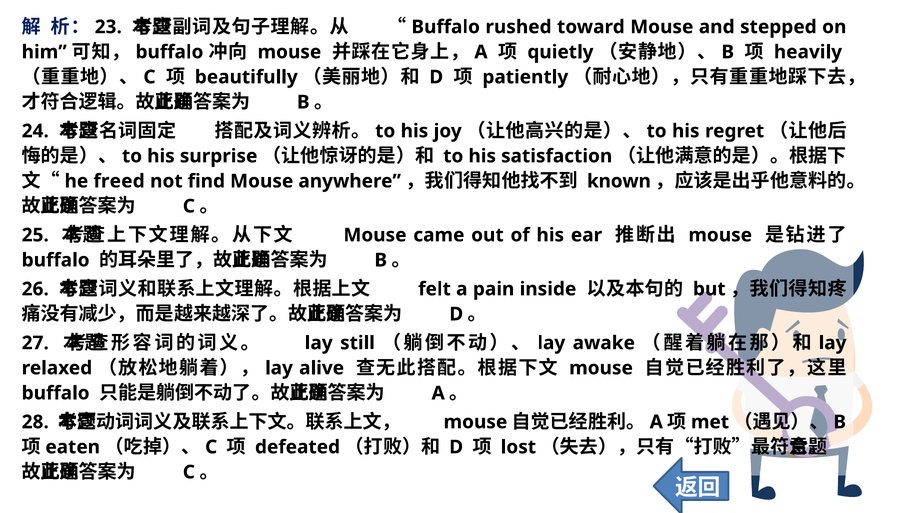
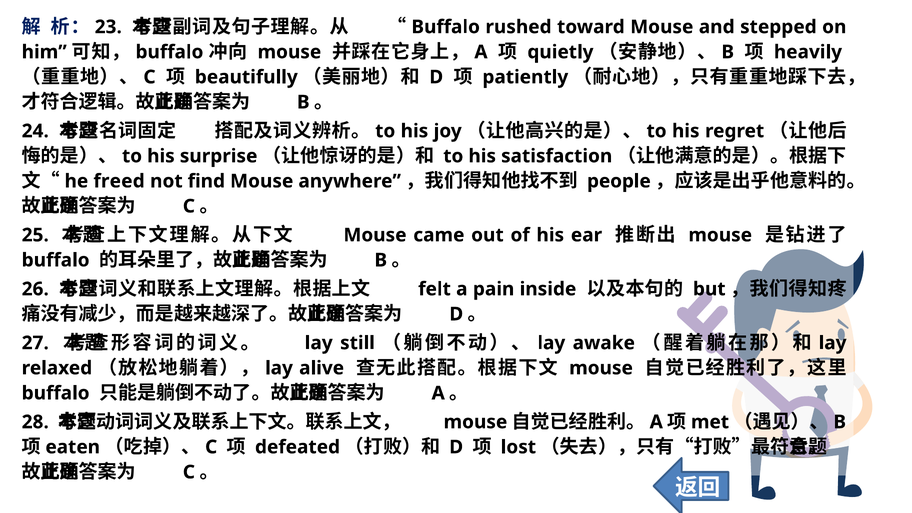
known: known -> people
